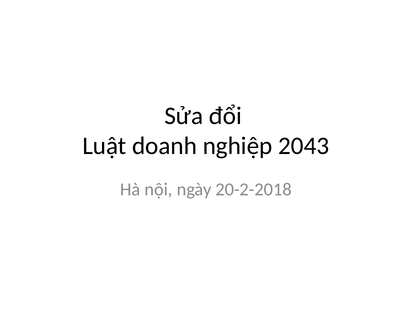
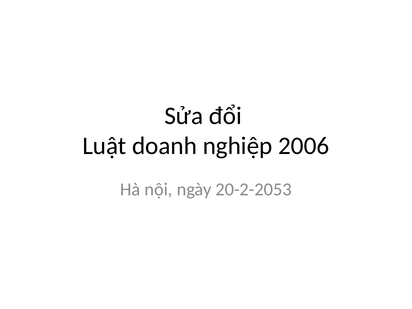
2043: 2043 -> 2006
20-2-2018: 20-2-2018 -> 20-2-2053
